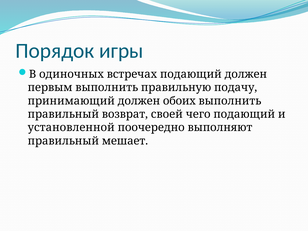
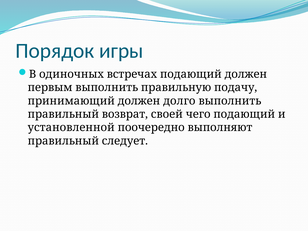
обоих: обоих -> долго
мешает: мешает -> следует
